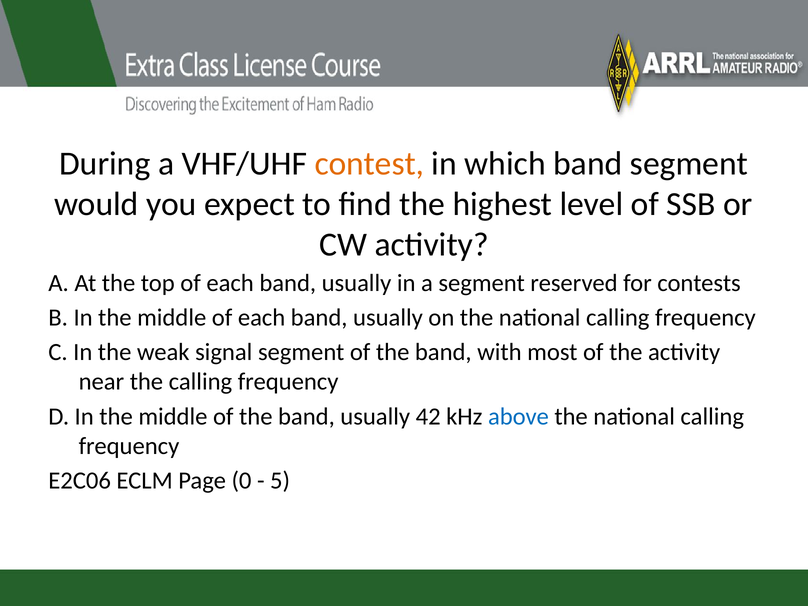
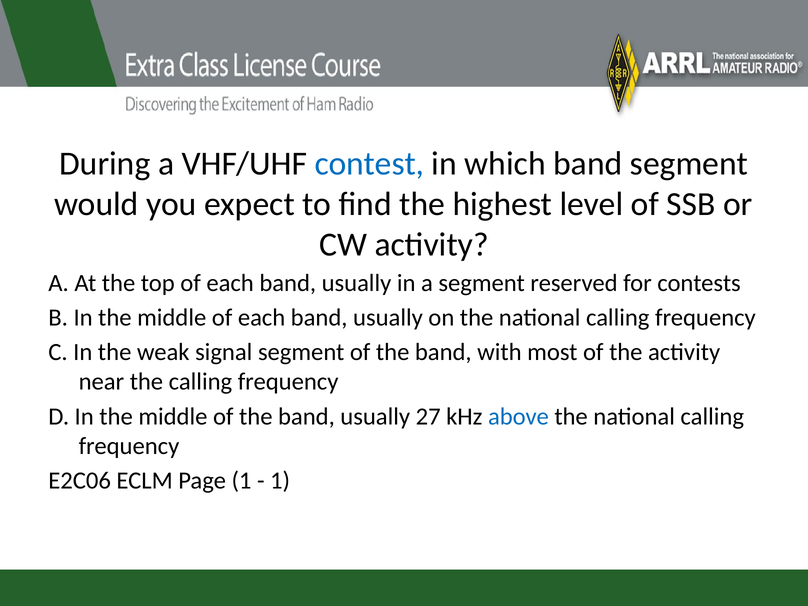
contest colour: orange -> blue
42: 42 -> 27
Page 0: 0 -> 1
5 at (280, 481): 5 -> 1
